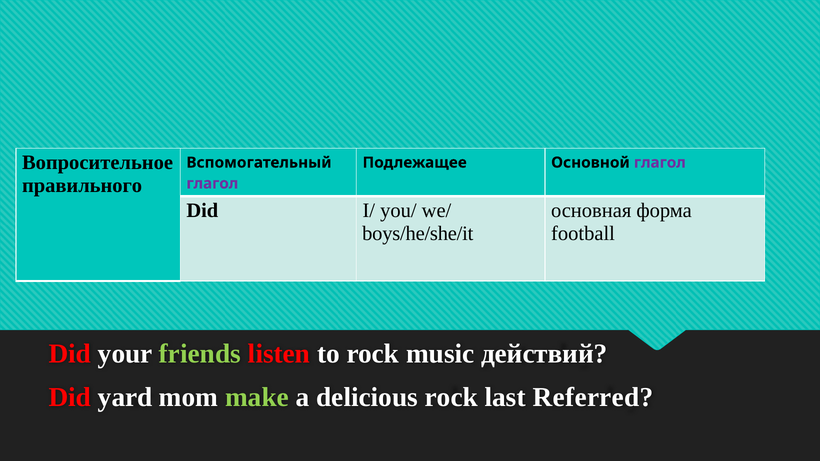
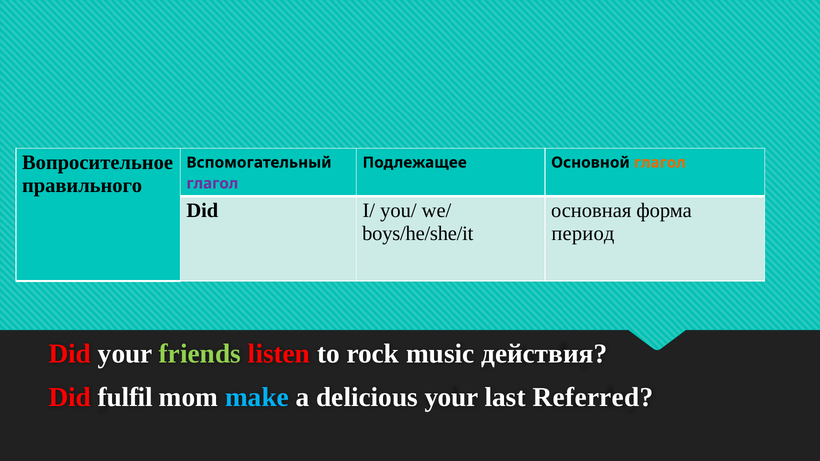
глагол at (660, 163) colour: purple -> orange
football: football -> период
действий: действий -> действия
yard: yard -> fulfil
make colour: light green -> light blue
delicious rock: rock -> your
